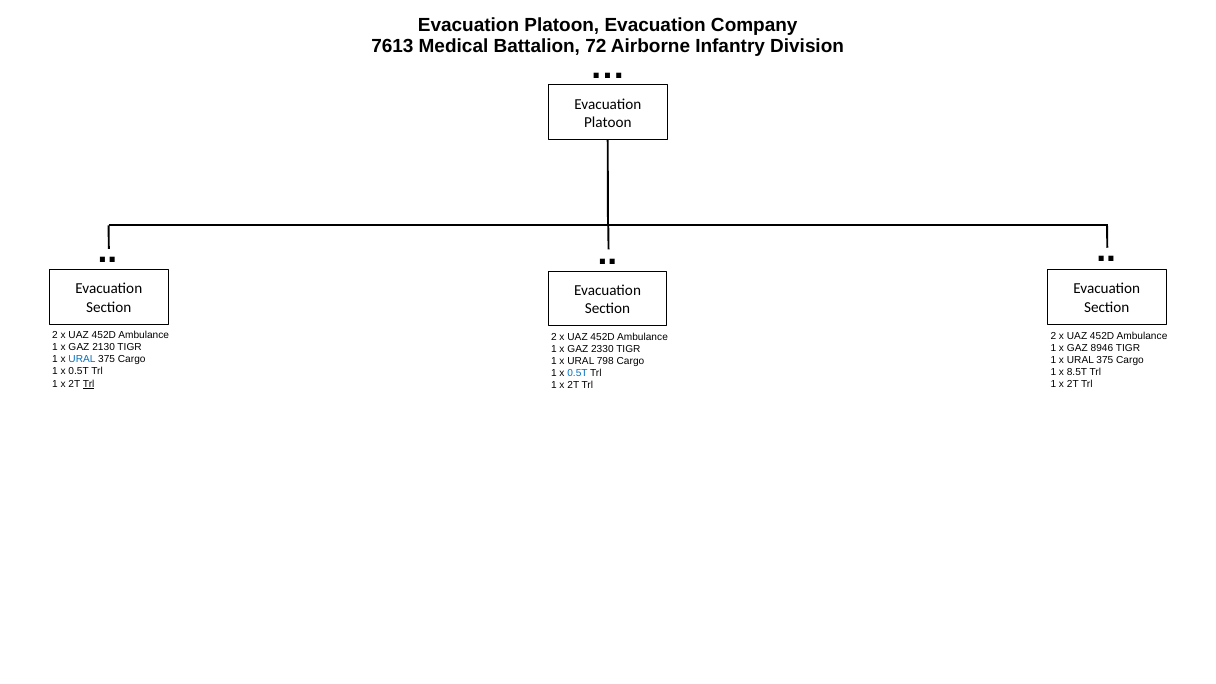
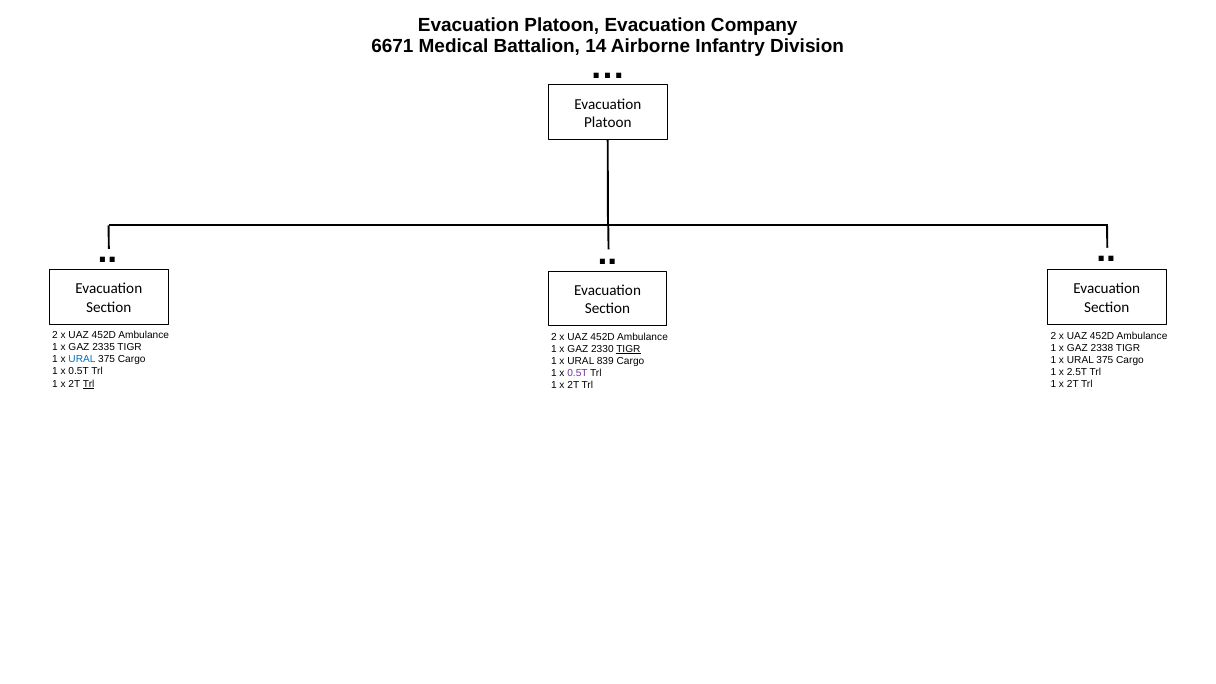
7613: 7613 -> 6671
72: 72 -> 14
2130: 2130 -> 2335
8946: 8946 -> 2338
TIGR at (628, 349) underline: none -> present
798: 798 -> 839
8.5T: 8.5T -> 2.5T
0.5T at (577, 373) colour: blue -> purple
